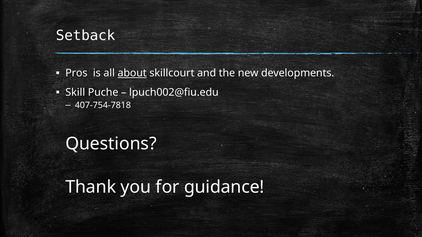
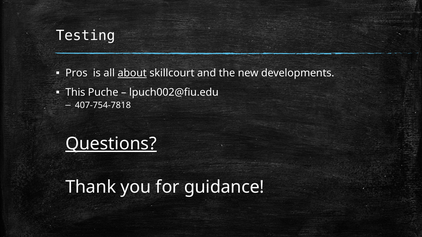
Setback: Setback -> Testing
Skill: Skill -> This
Questions underline: none -> present
